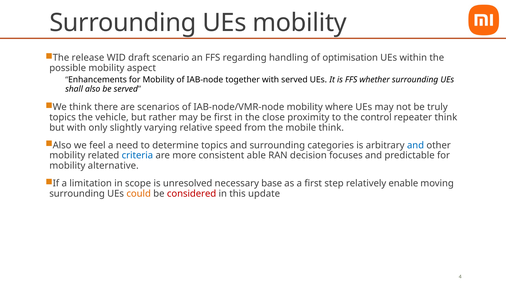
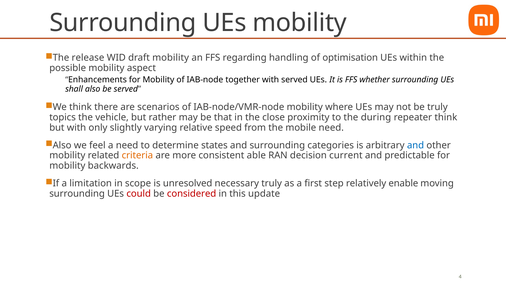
draft scenario: scenario -> mobility
be first: first -> that
control: control -> during
mobile think: think -> need
determine topics: topics -> states
criteria colour: blue -> orange
focuses: focuses -> current
alternative: alternative -> backwards
necessary base: base -> truly
could colour: orange -> red
